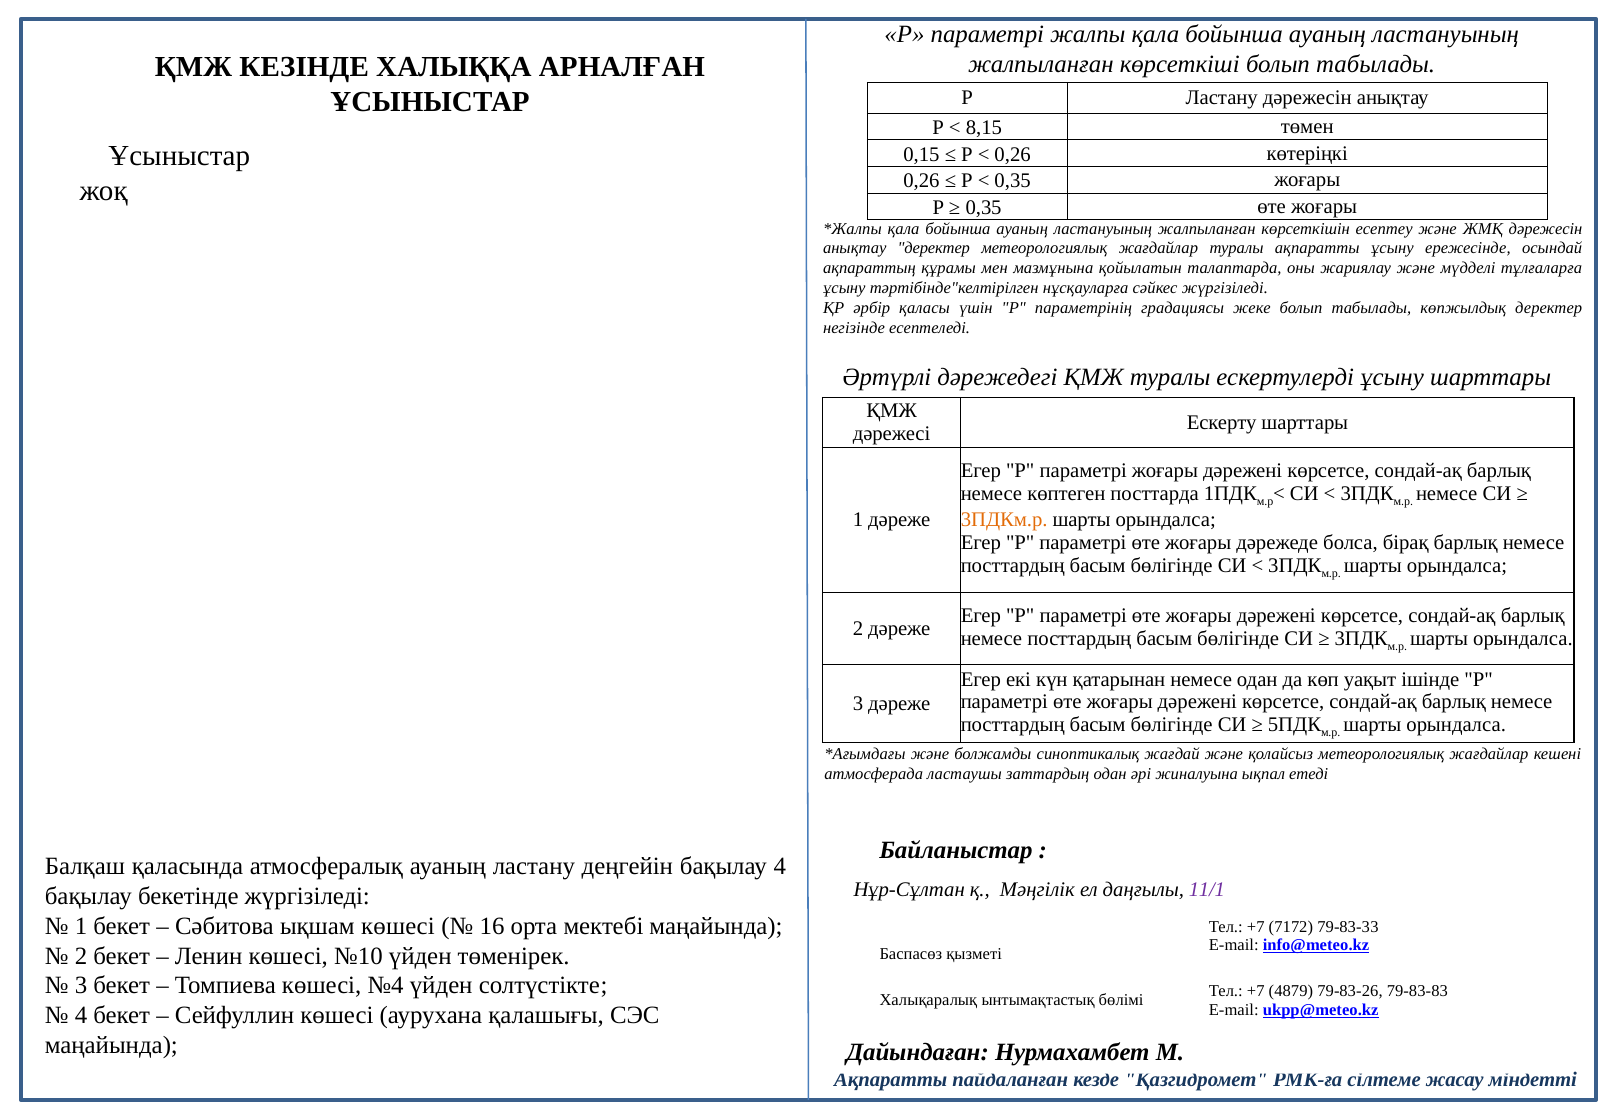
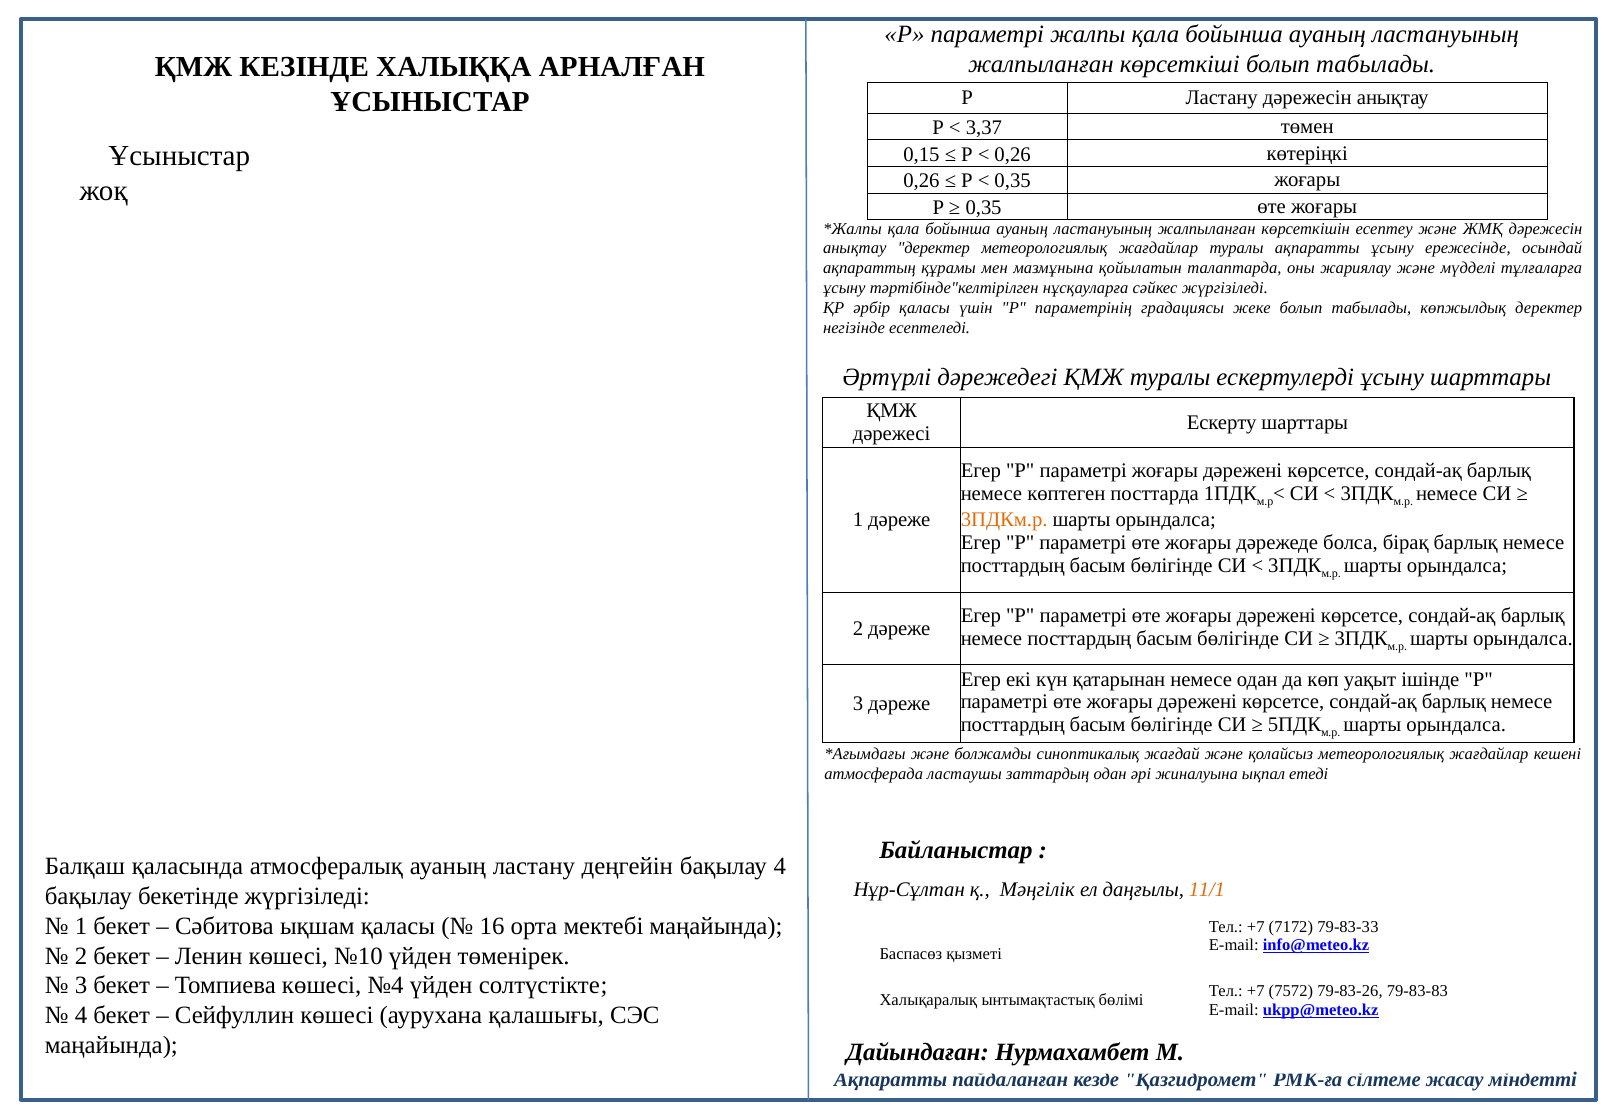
8,15: 8,15 -> 3,37
11/1 colour: purple -> orange
ықшам көшесі: көшесі -> қаласы
4879: 4879 -> 7572
